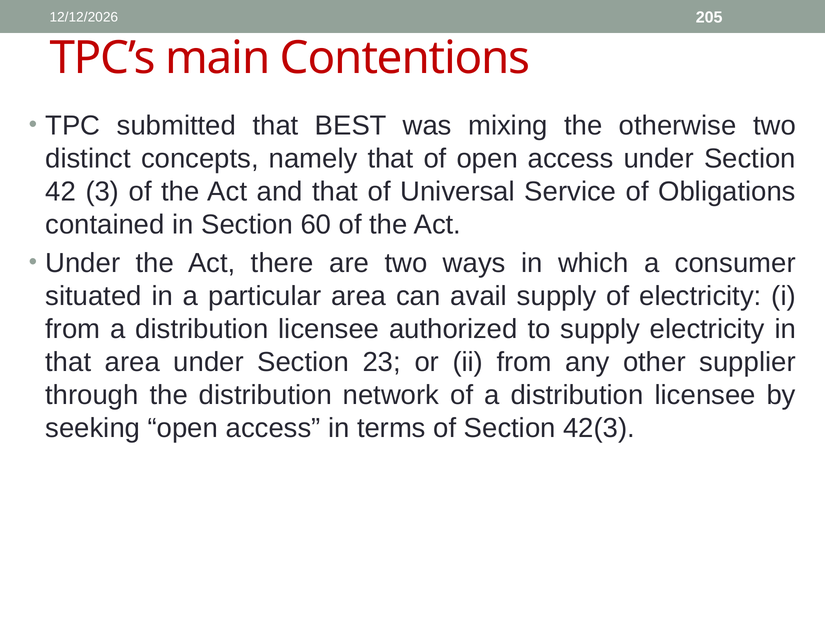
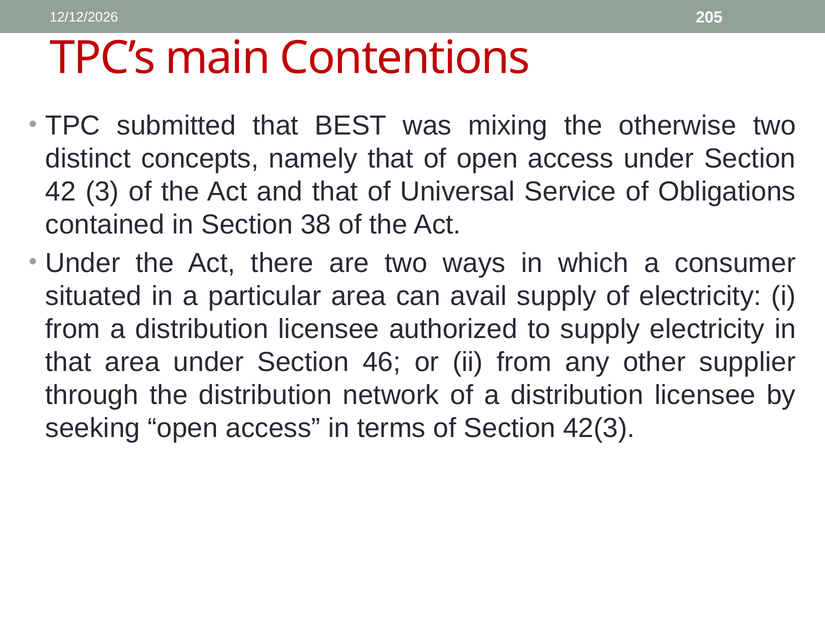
60: 60 -> 38
23: 23 -> 46
